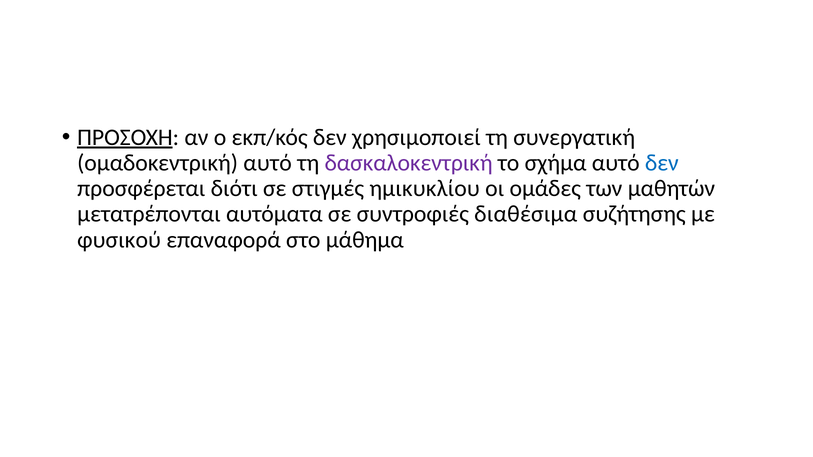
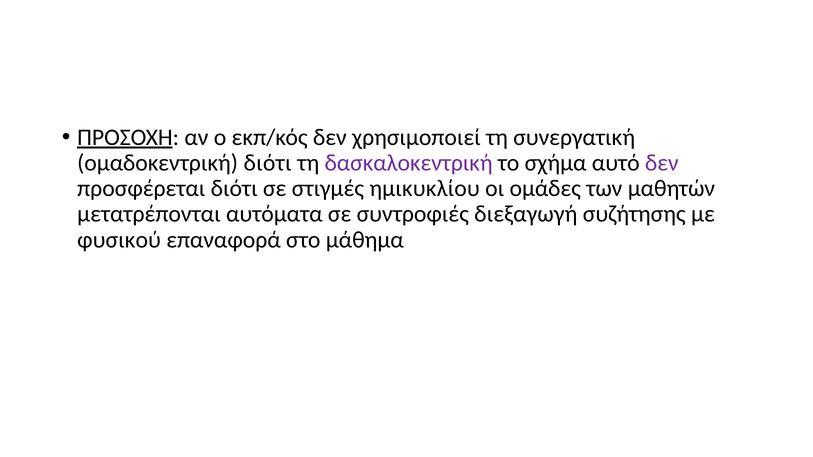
ομαδοκεντρική αυτό: αυτό -> διότι
δεν at (662, 163) colour: blue -> purple
διαθέσιμα: διαθέσιμα -> διεξαγωγή
